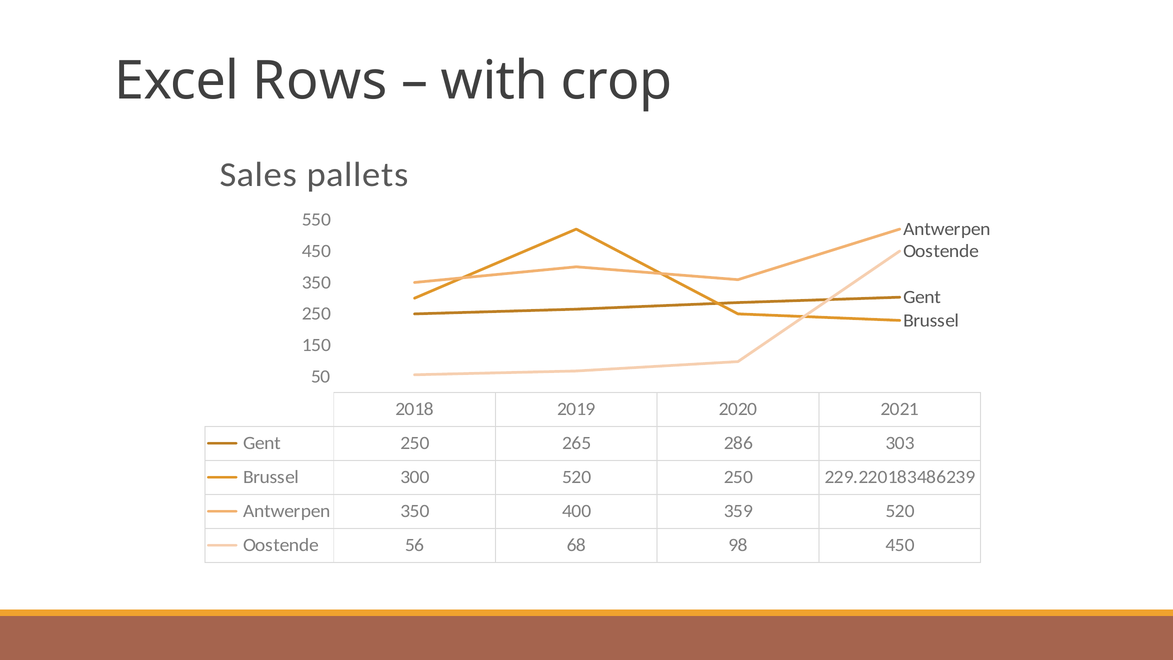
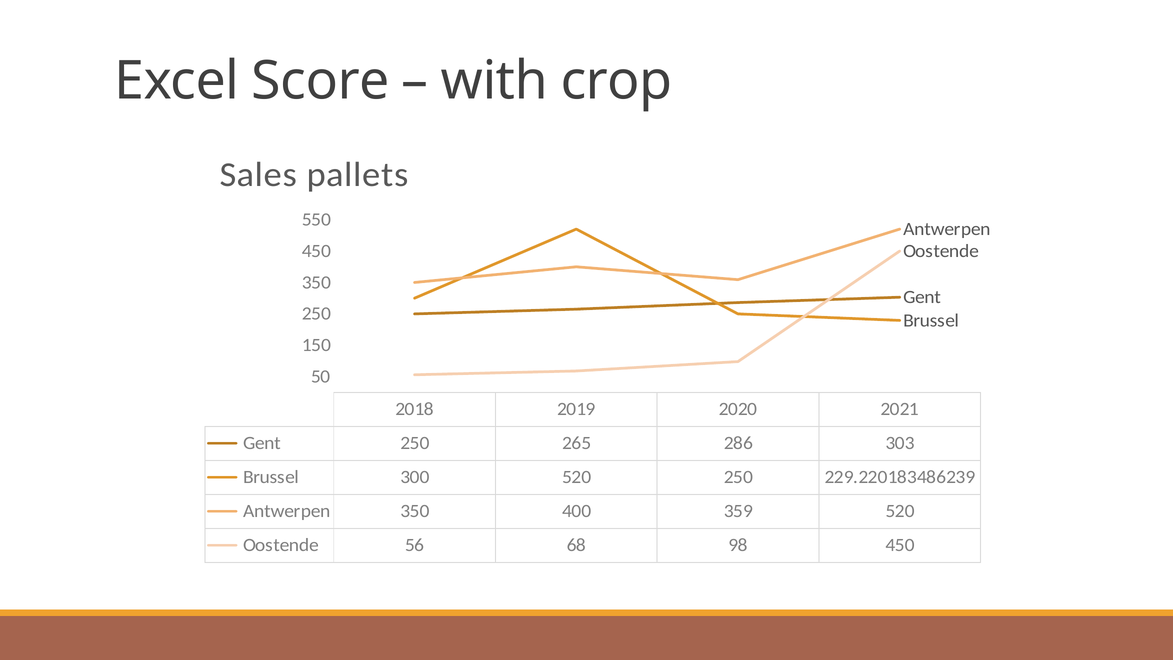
Rows: Rows -> Score
